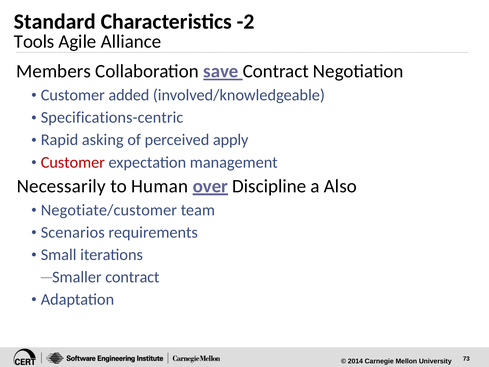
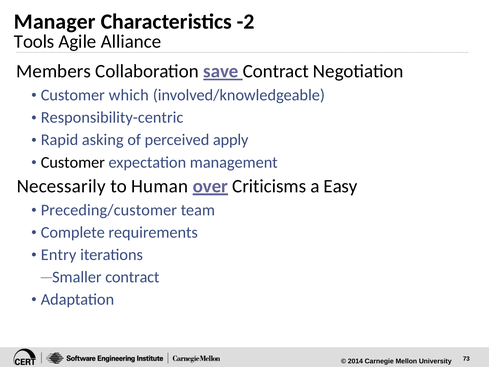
Standard: Standard -> Manager
added: added -> which
Specifications-centric: Specifications-centric -> Responsibility-centric
Customer at (73, 162) colour: red -> black
Discipline: Discipline -> Criticisms
Also: Also -> Easy
Negotiate/customer: Negotiate/customer -> Preceding/customer
Scenarios: Scenarios -> Complete
Small: Small -> Entry
